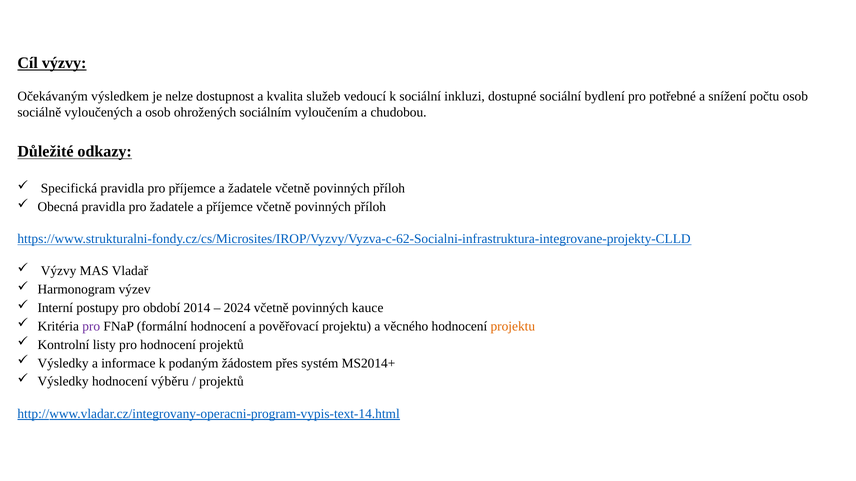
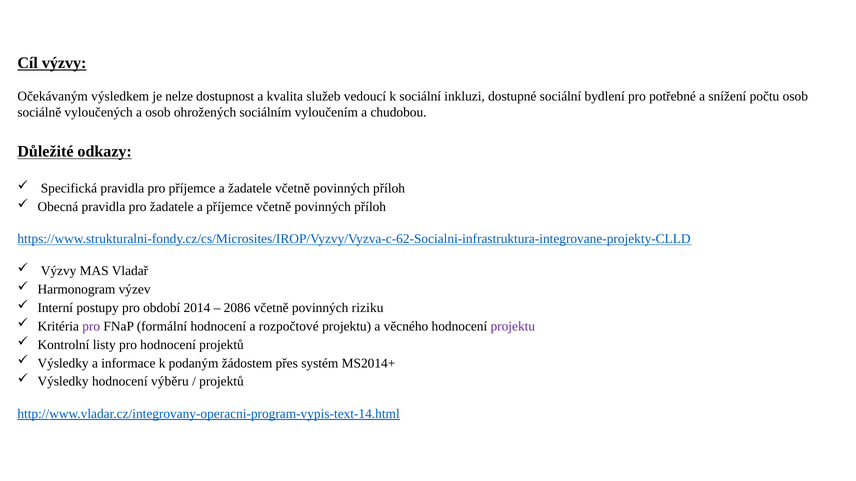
2024: 2024 -> 2086
kauce: kauce -> riziku
pověřovací: pověřovací -> rozpočtové
projektu at (513, 327) colour: orange -> purple
